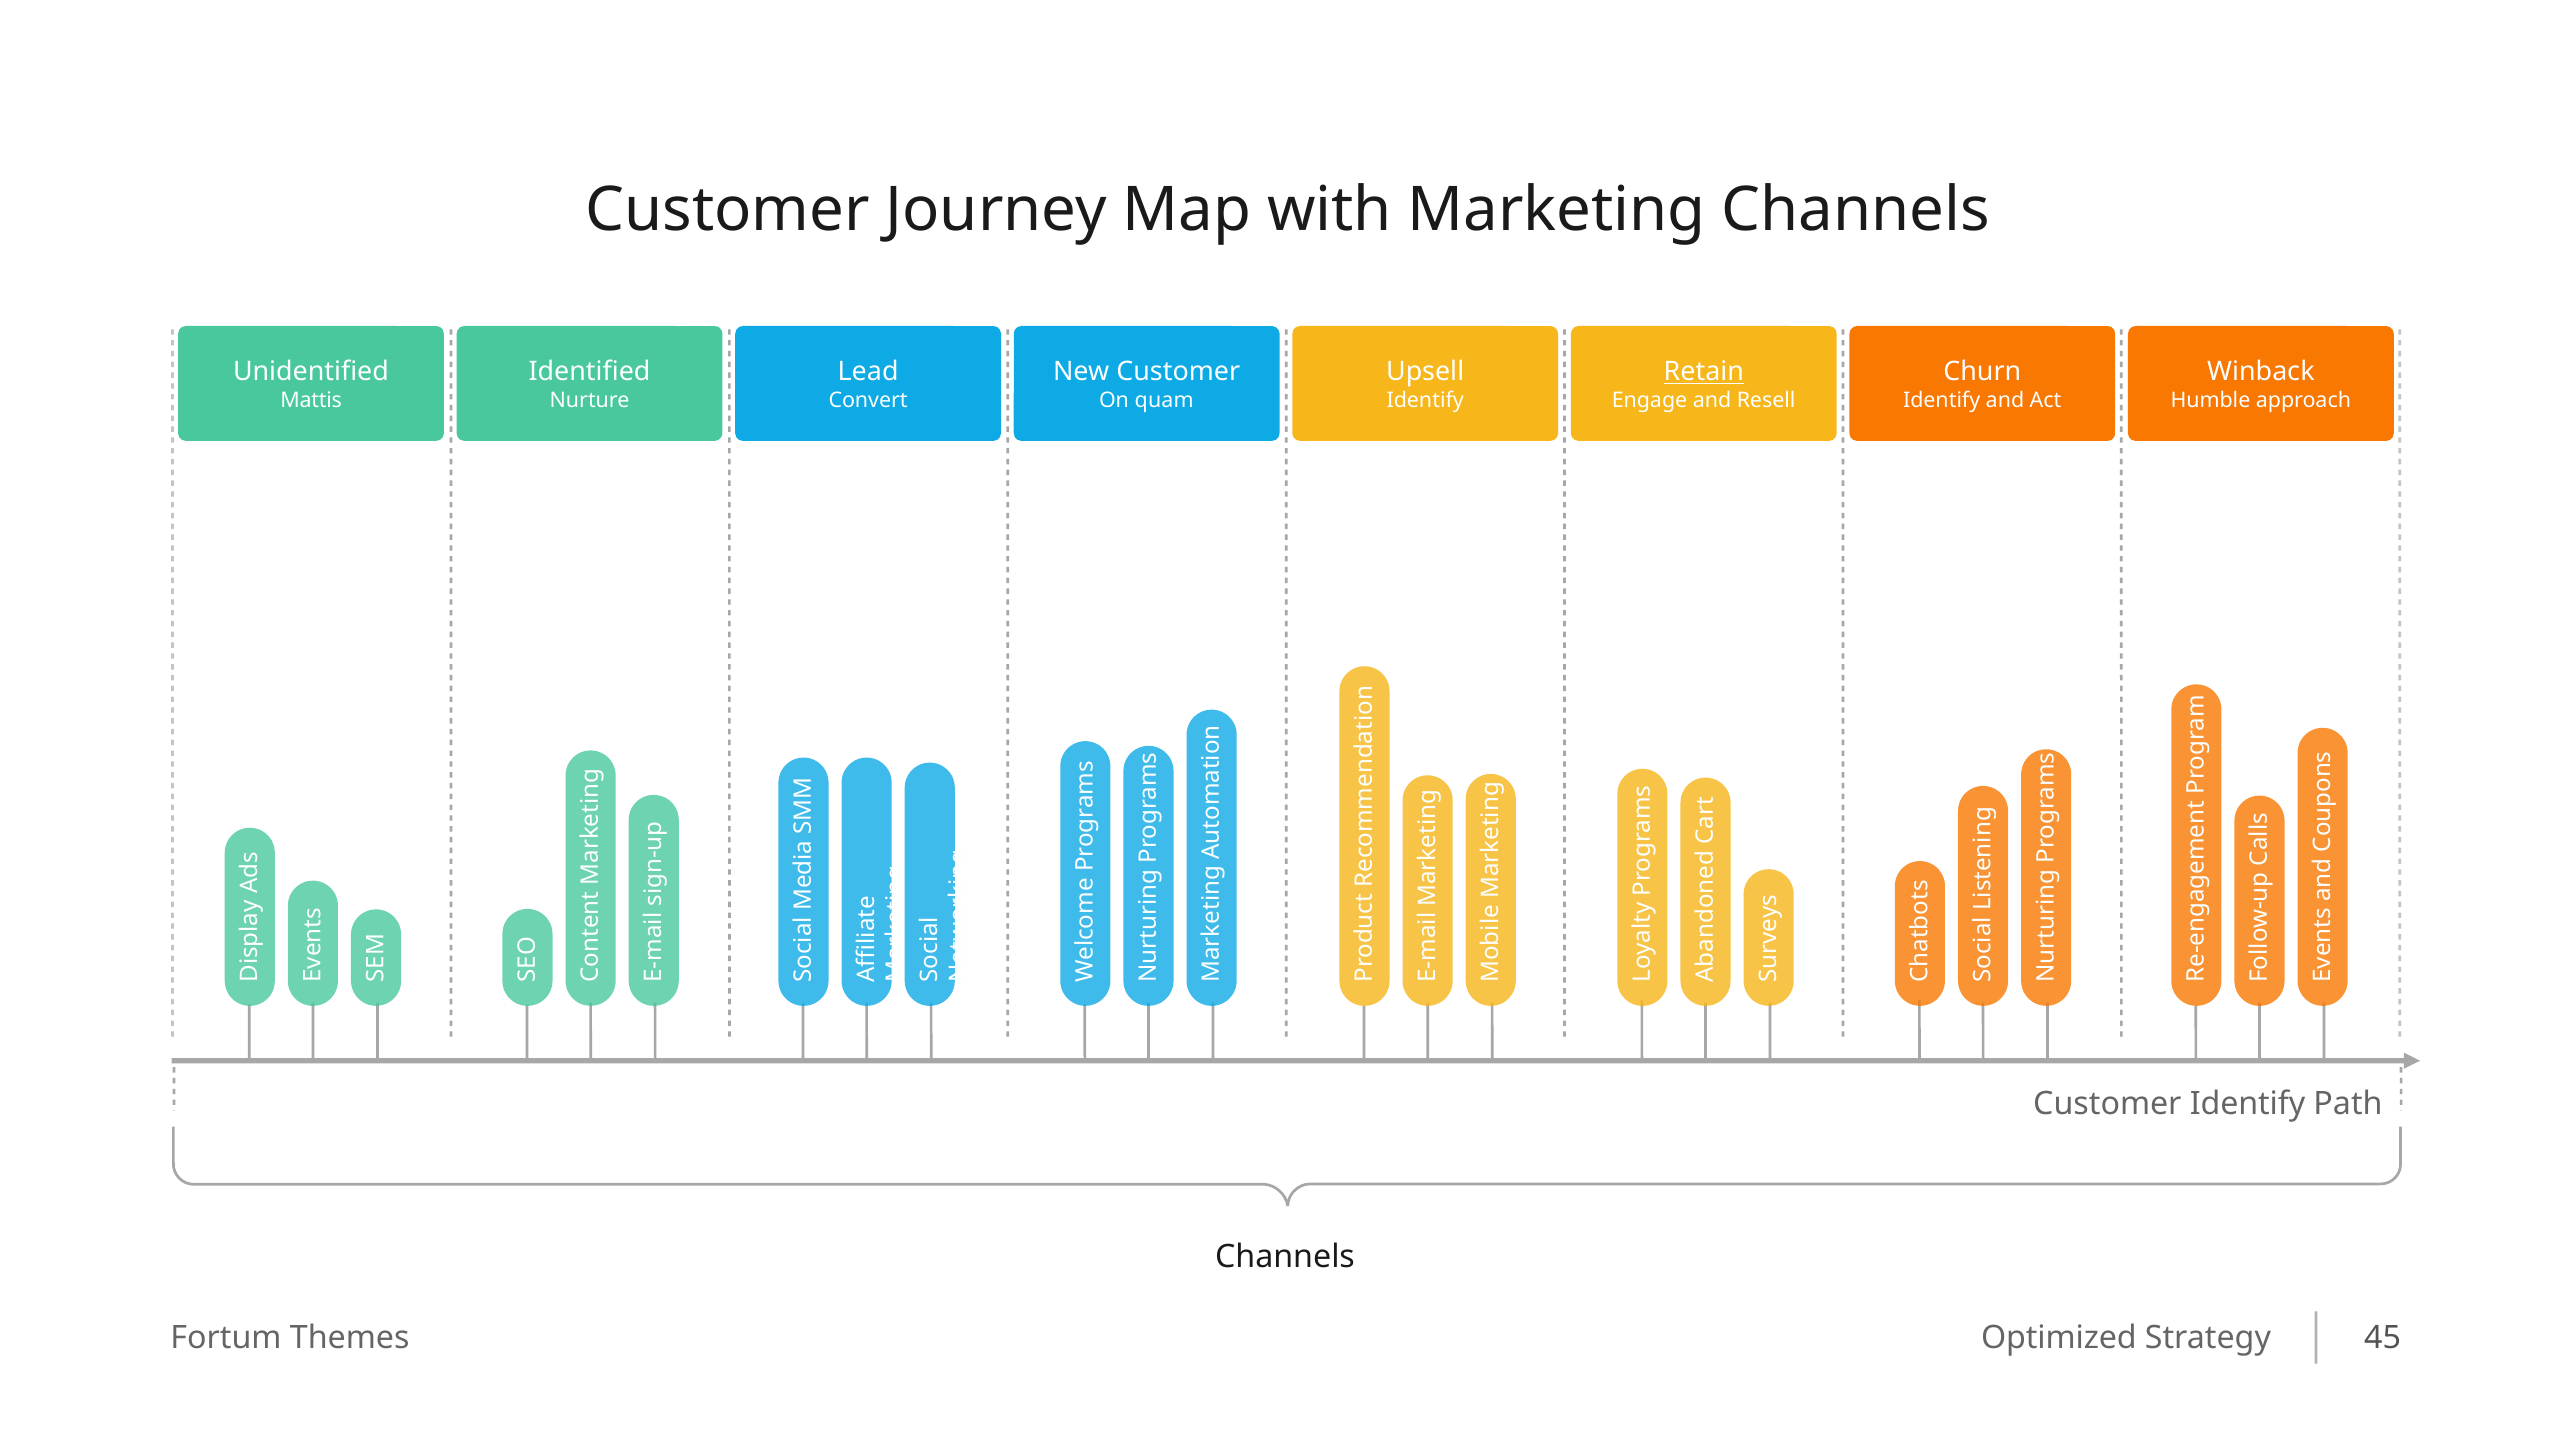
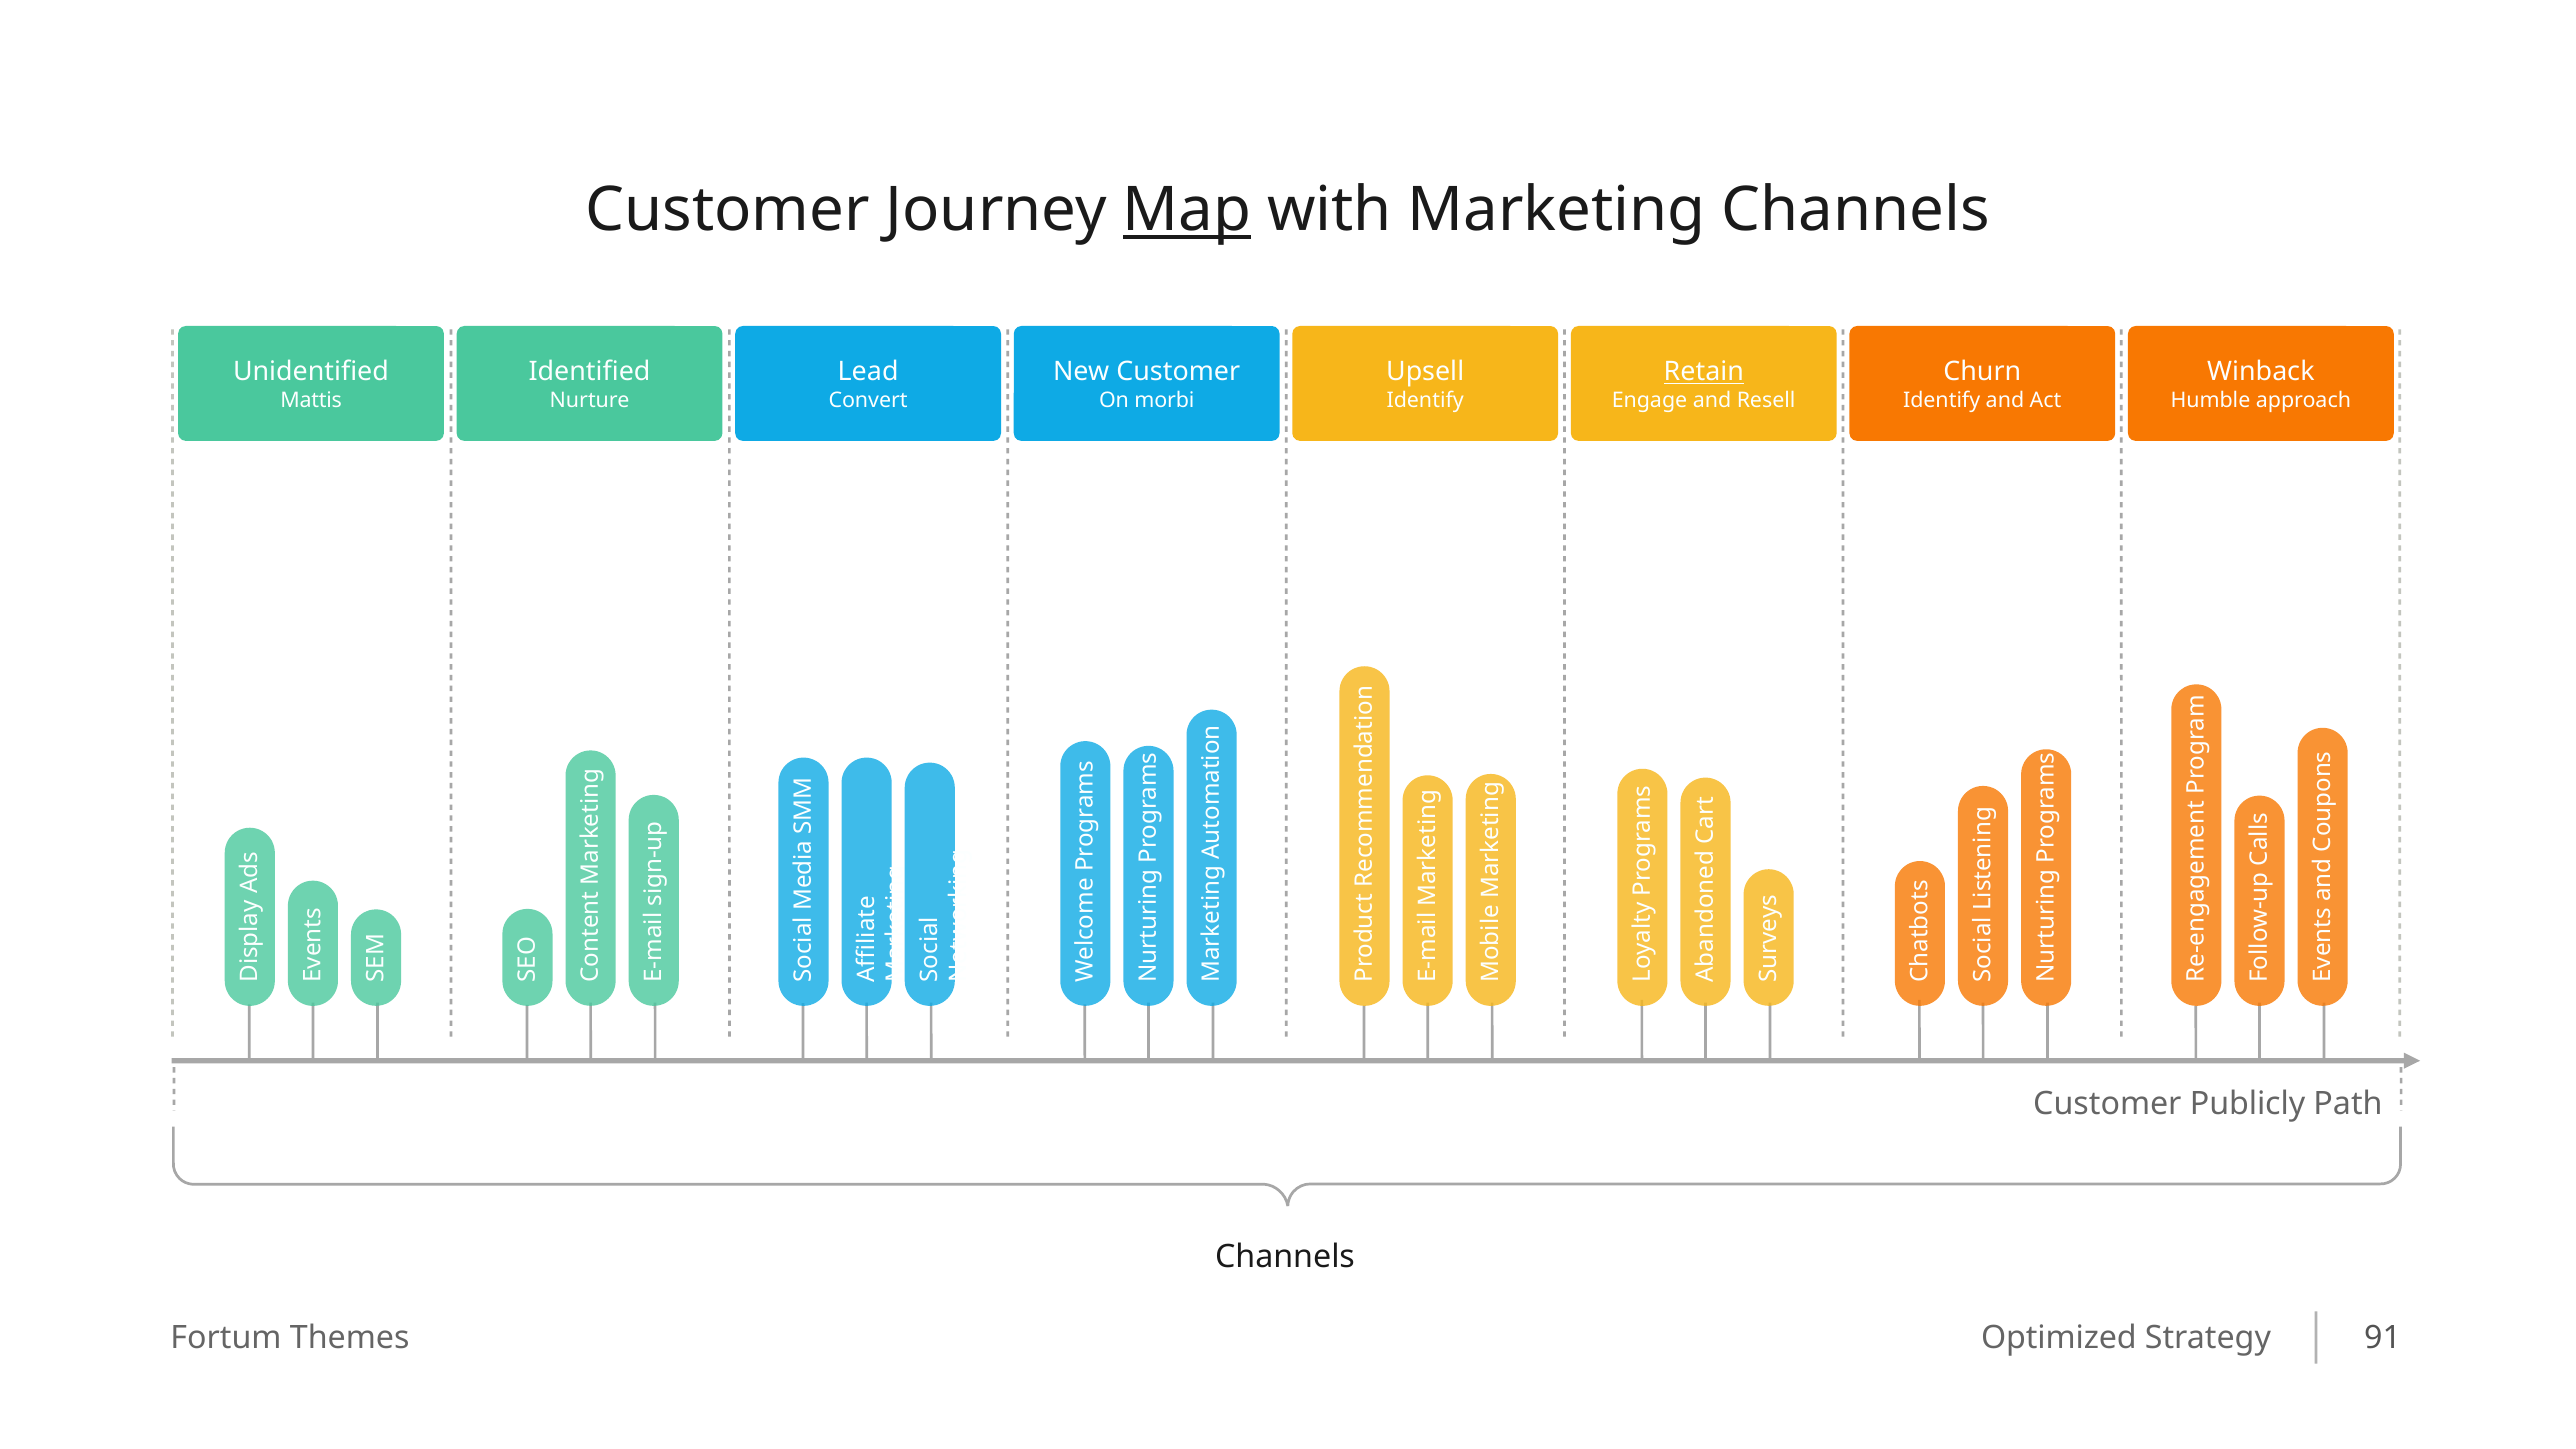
Map underline: none -> present
quam: quam -> morbi
Customer Identify: Identify -> Publicly
45: 45 -> 91
